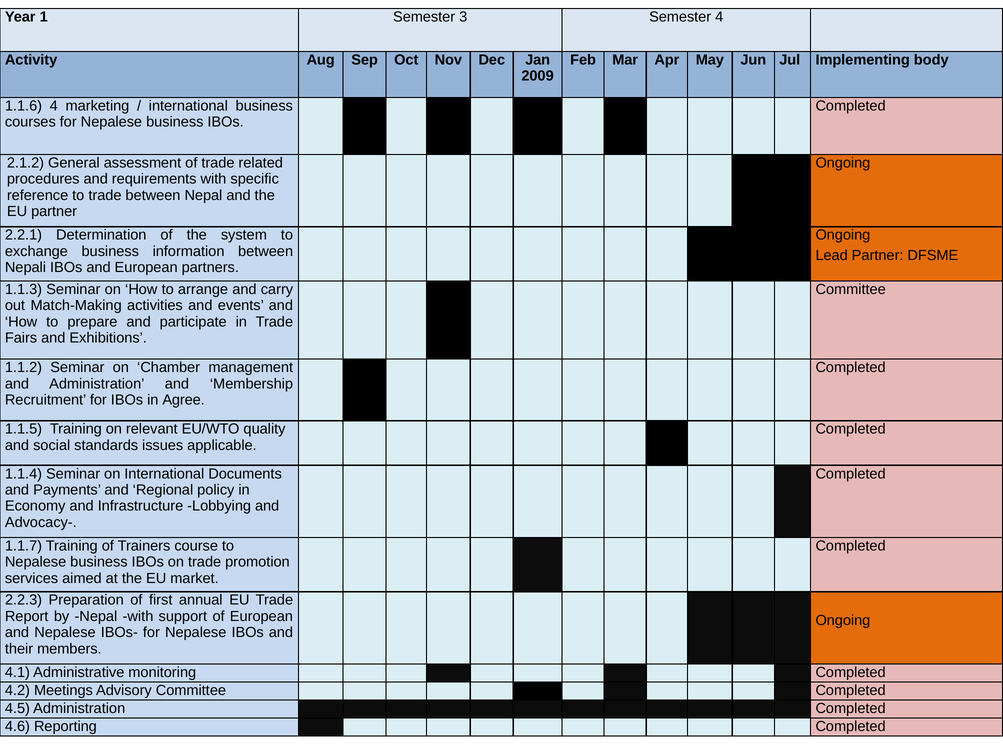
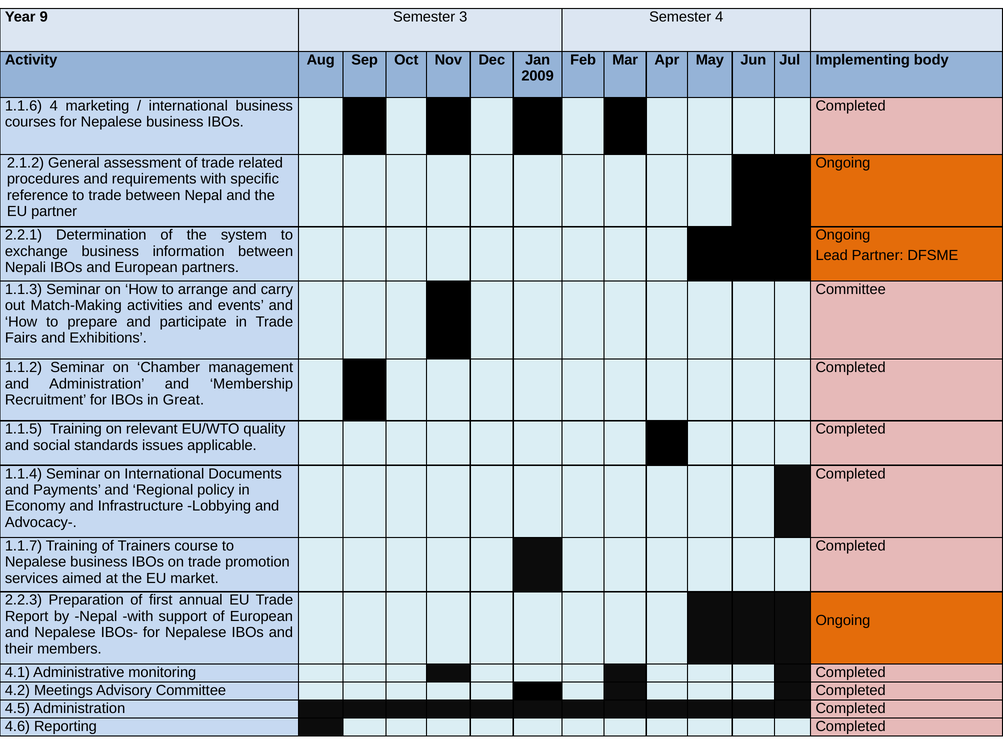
1: 1 -> 9
Agree: Agree -> Great
